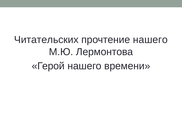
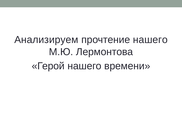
Читательских: Читательских -> Анализируем
